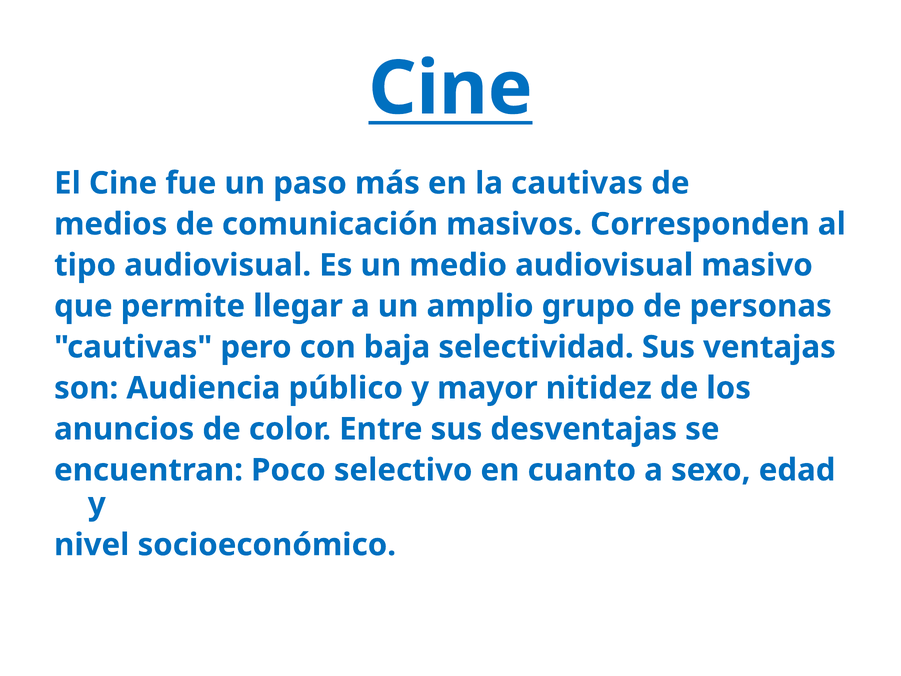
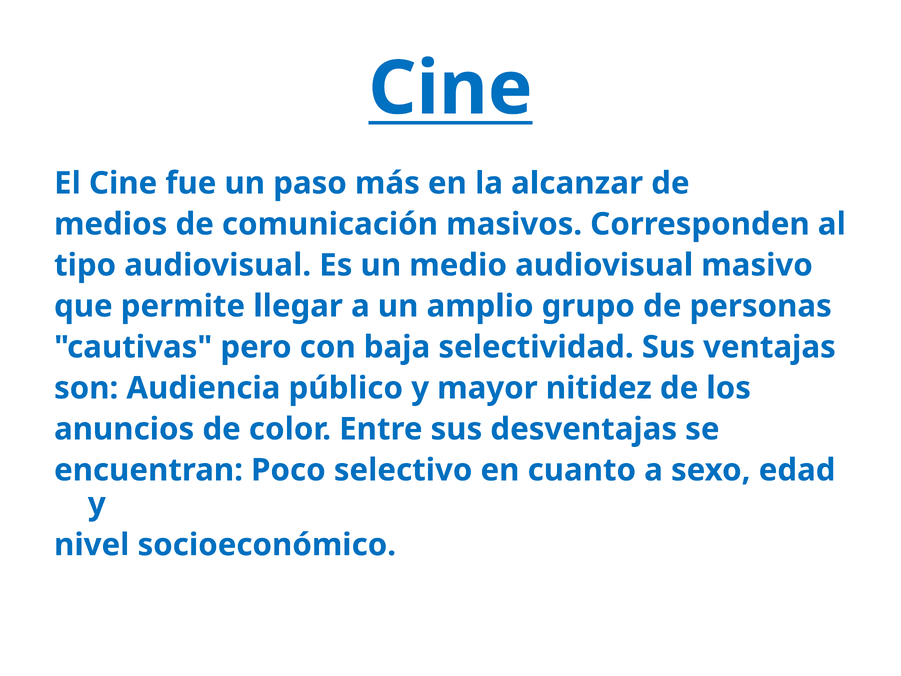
la cautivas: cautivas -> alcanzar
